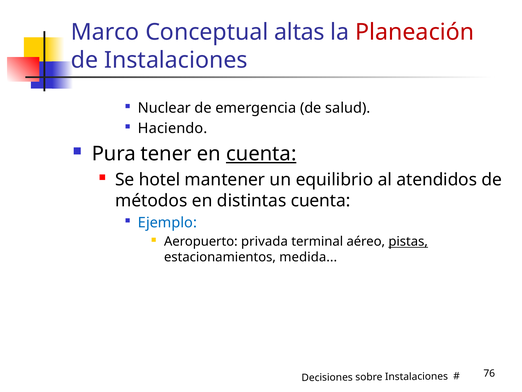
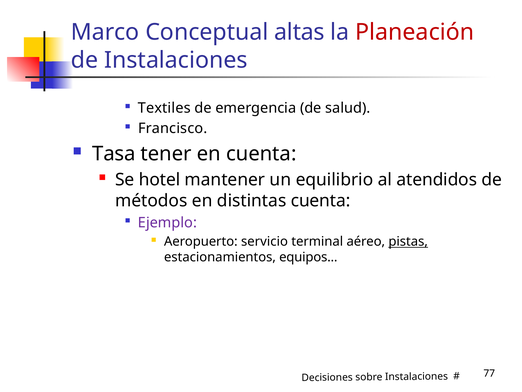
Nuclear: Nuclear -> Textiles
Haciendo: Haciendo -> Francisco
Pura: Pura -> Tasa
cuenta at (261, 154) underline: present -> none
Ejemplo colour: blue -> purple
privada: privada -> servicio
medida: medida -> equipos
76: 76 -> 77
